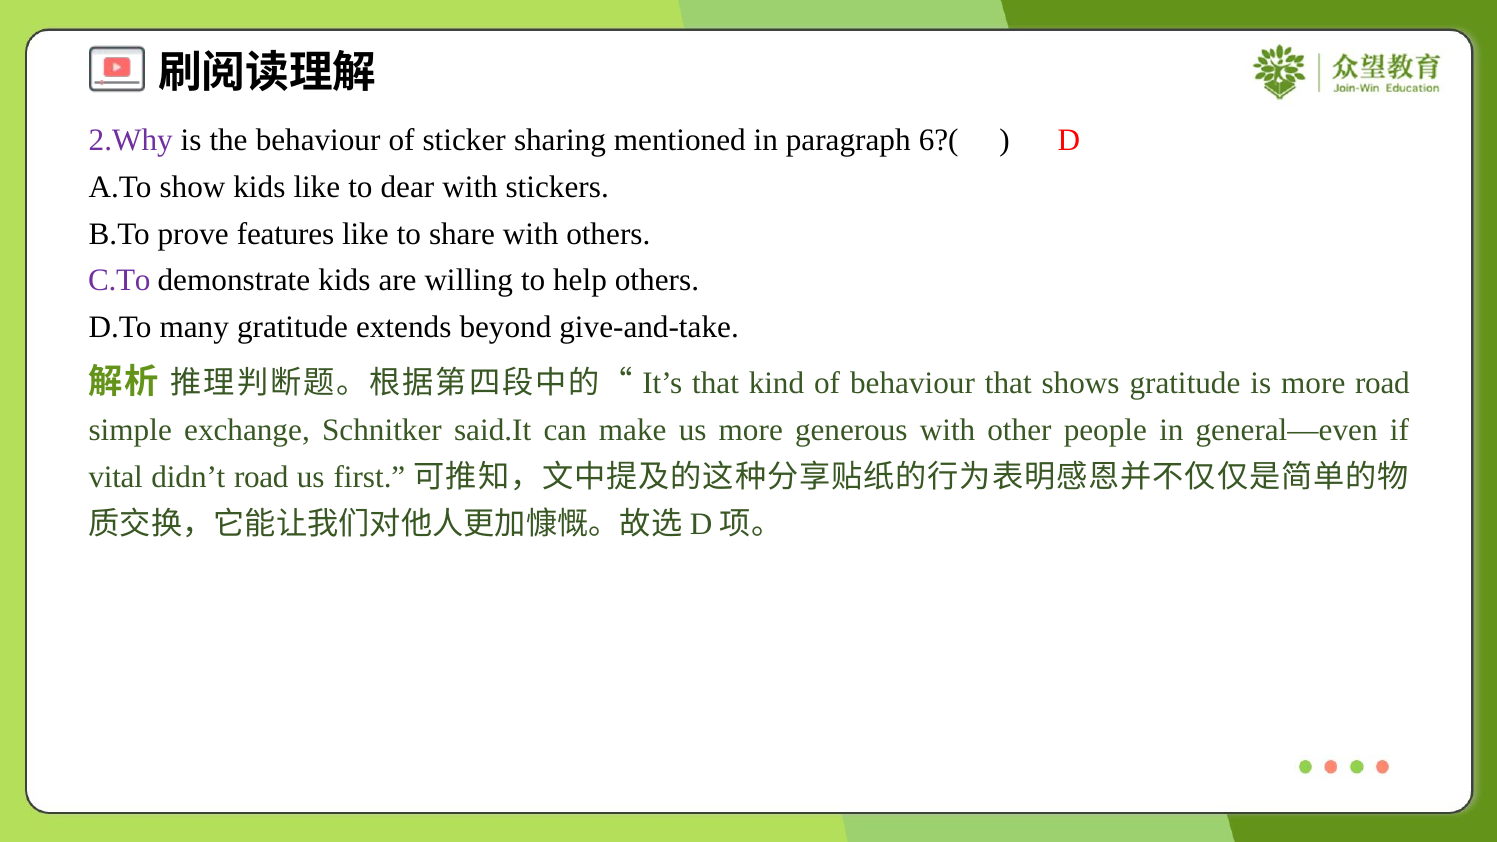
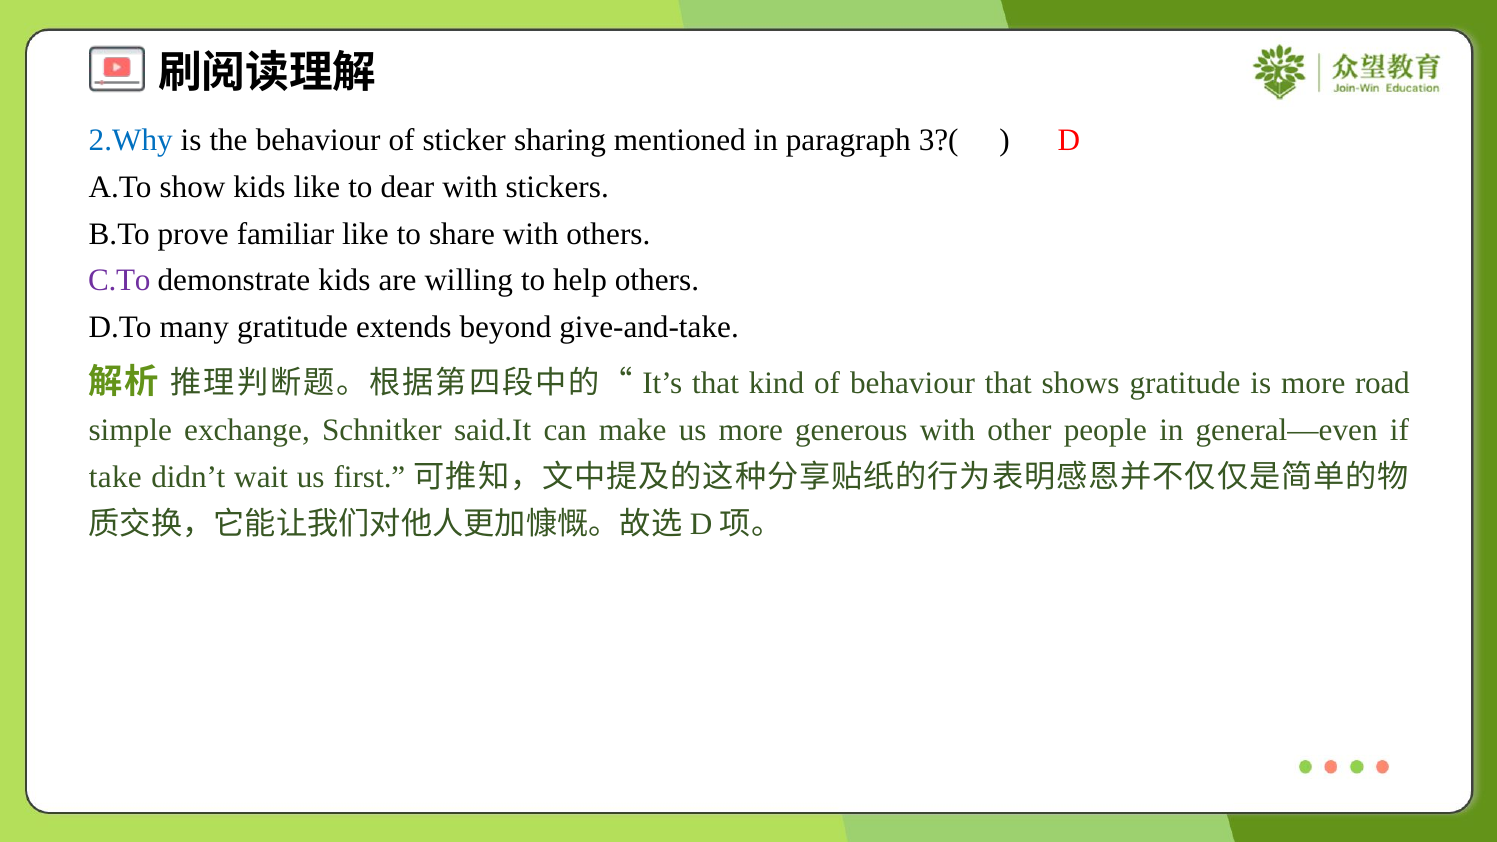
2.Why colour: purple -> blue
6?(: 6?( -> 3?(
features: features -> familiar
vital: vital -> take
didn’t road: road -> wait
